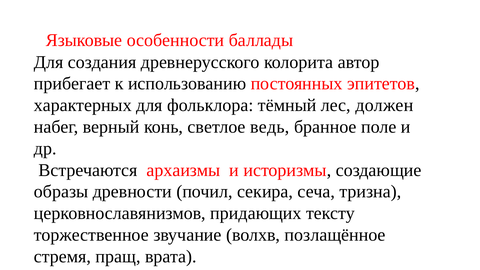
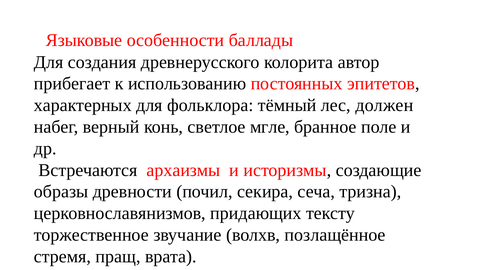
ведь: ведь -> мгле
